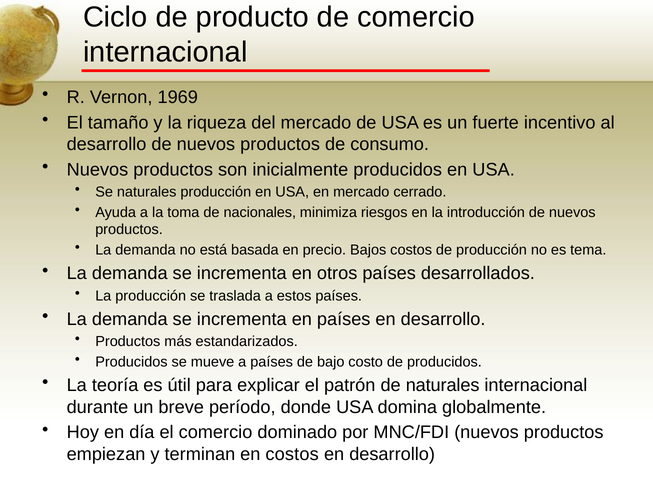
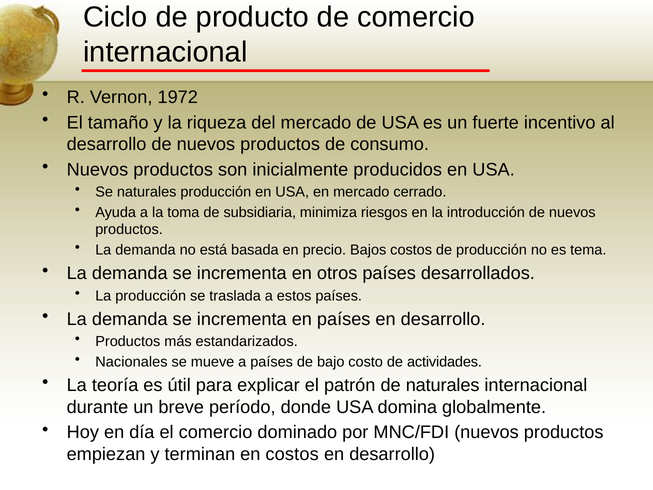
1969: 1969 -> 1972
nacionales: nacionales -> subsidiaria
Producidos at (131, 362): Producidos -> Nacionales
de producidos: producidos -> actividades
